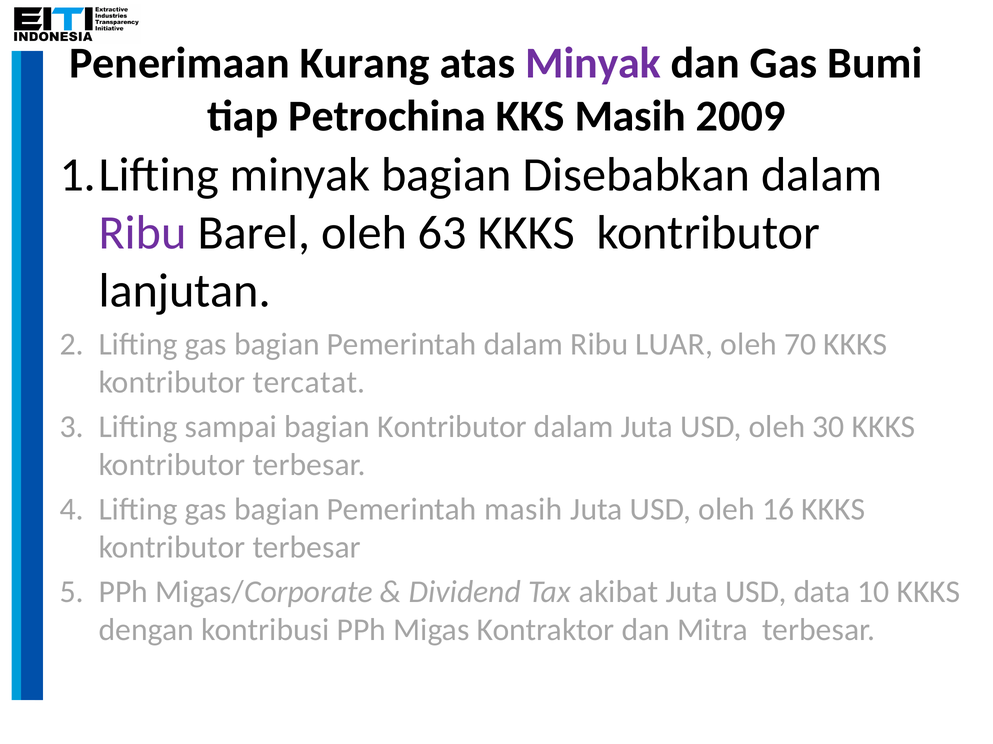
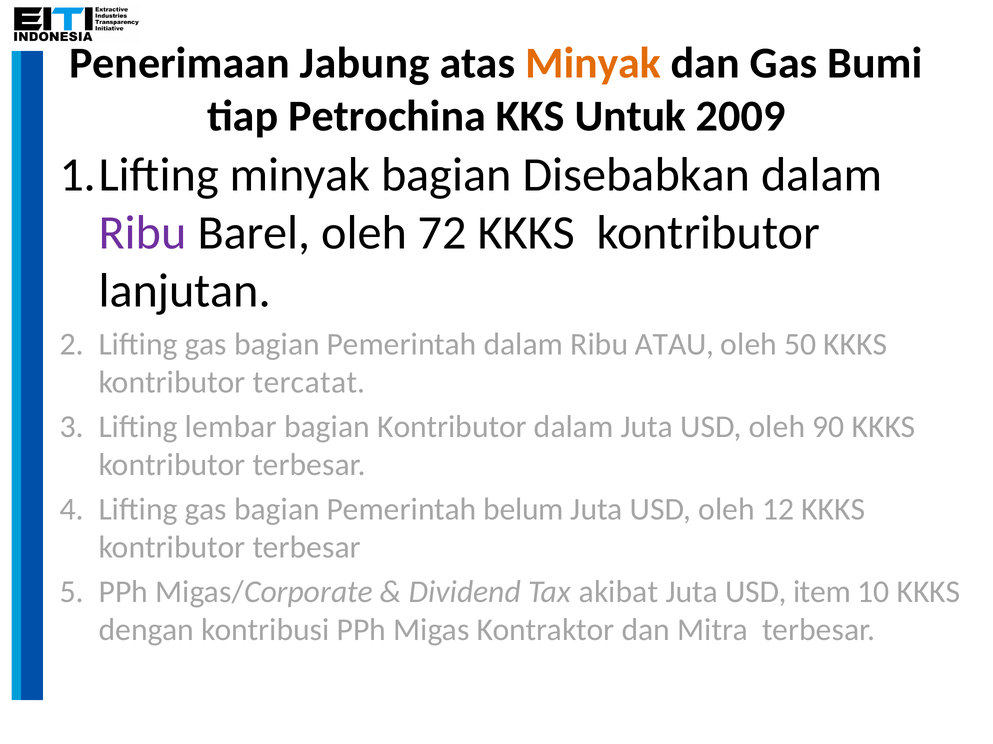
Kurang: Kurang -> Jabung
Minyak at (593, 64) colour: purple -> orange
KKS Masih: Masih -> Untuk
63: 63 -> 72
LUAR: LUAR -> ATAU
70: 70 -> 50
sampai: sampai -> lembar
30: 30 -> 90
Pemerintah masih: masih -> belum
16: 16 -> 12
data: data -> item
